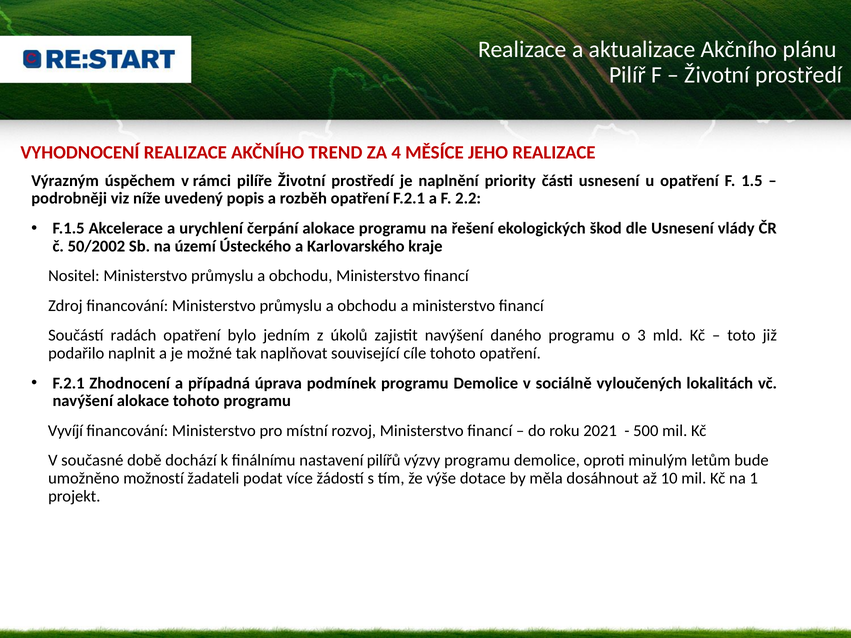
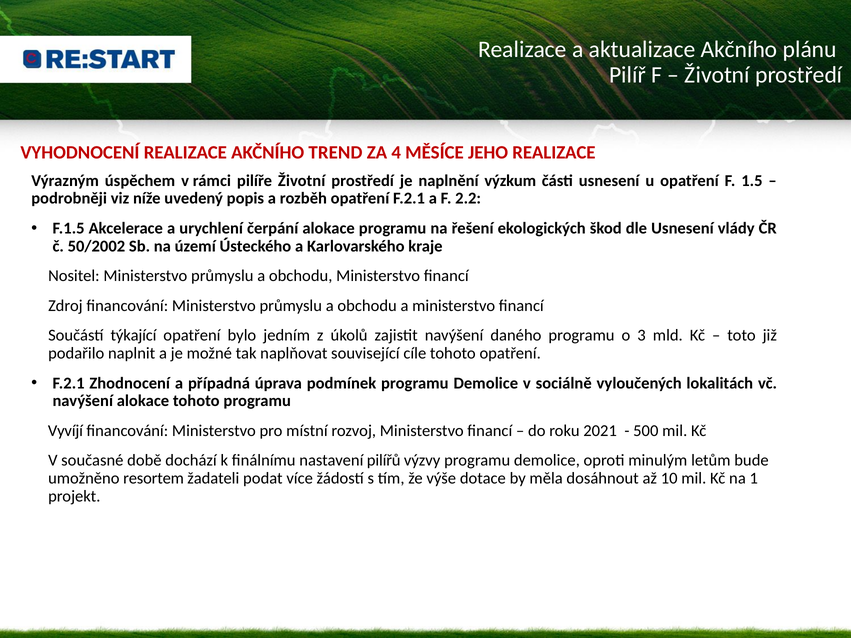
priority: priority -> výzkum
radách: radách -> týkající
možností: možností -> resortem
